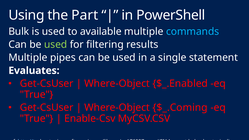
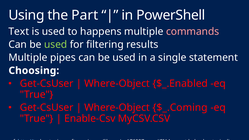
Bulk: Bulk -> Text
available: available -> happens
commands colour: light blue -> pink
Evaluates: Evaluates -> Choosing
